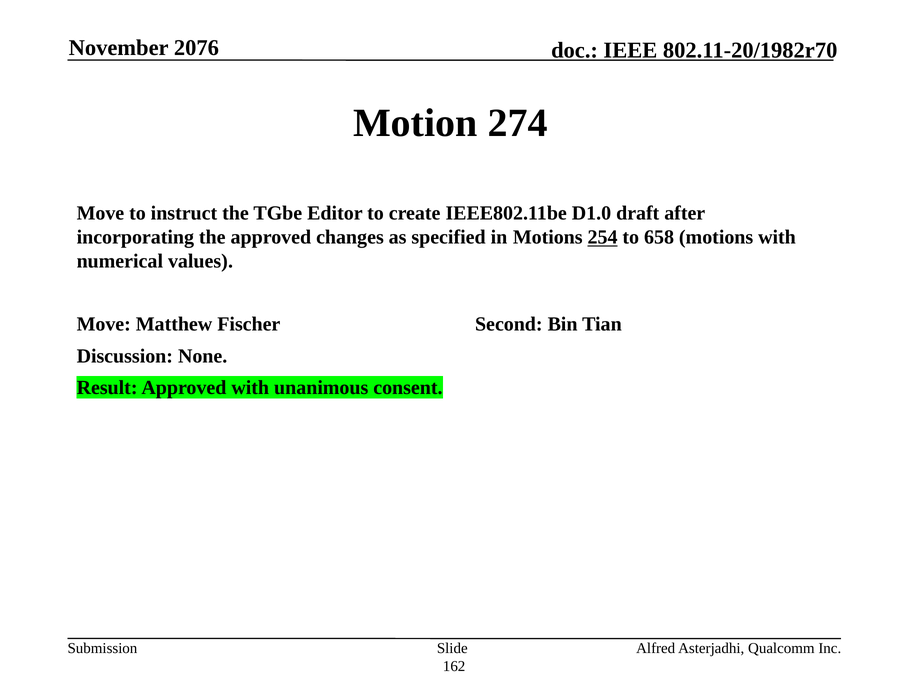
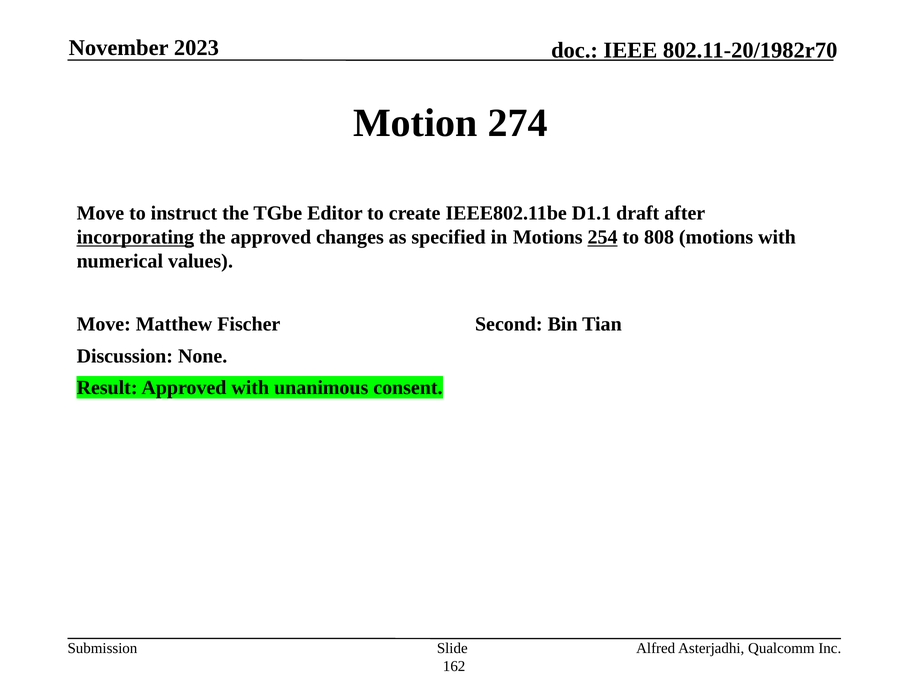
2076: 2076 -> 2023
D1.0: D1.0 -> D1.1
incorporating underline: none -> present
658: 658 -> 808
